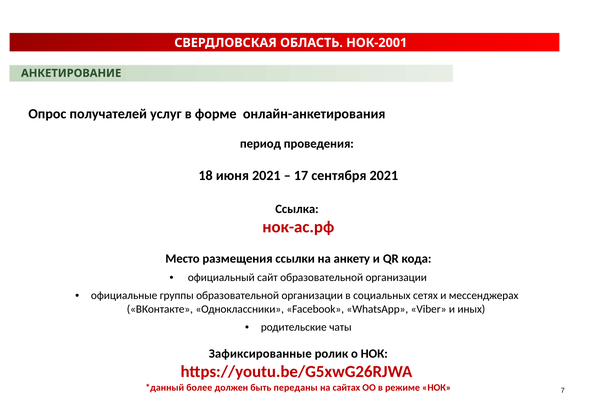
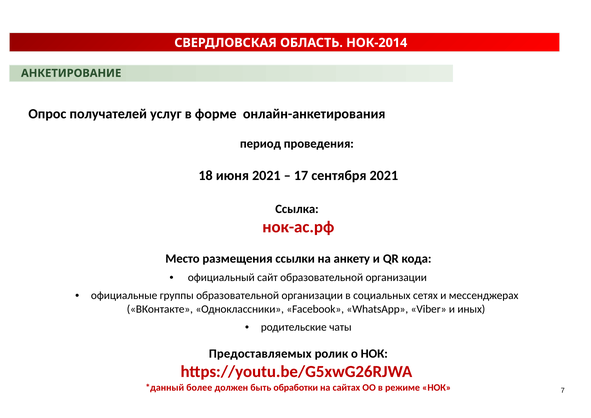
НОК-2001: НОК-2001 -> НОК-2014
Зафиксированные: Зафиксированные -> Предоставляемых
переданы: переданы -> обработки
